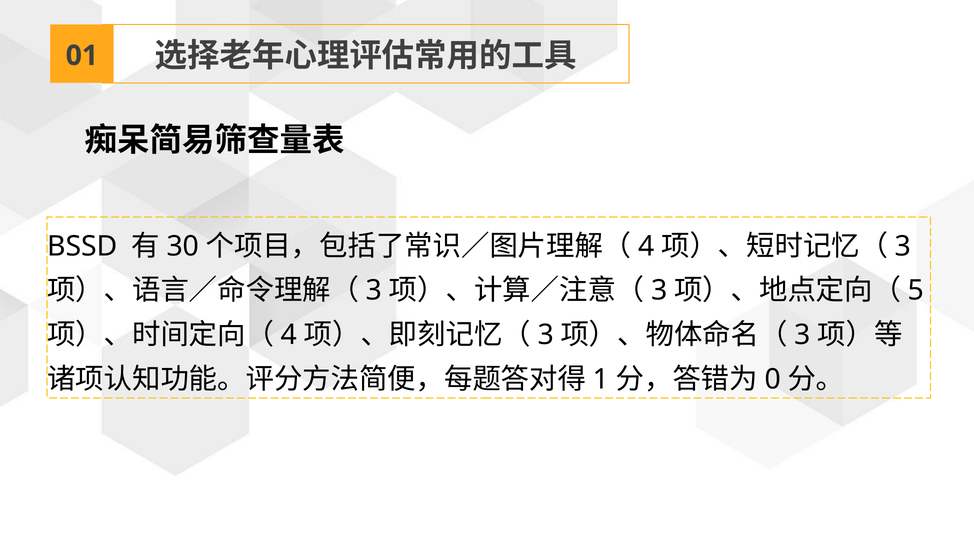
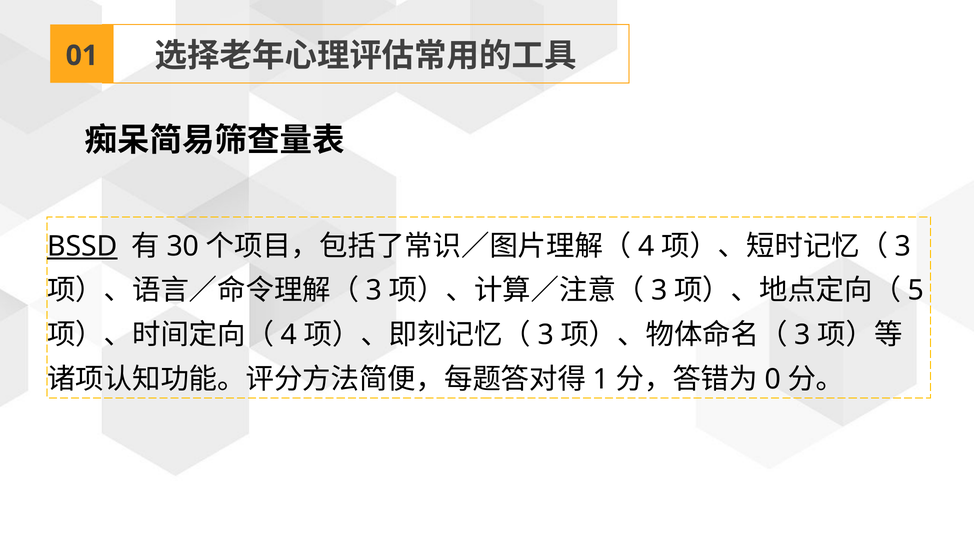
BSSD underline: none -> present
